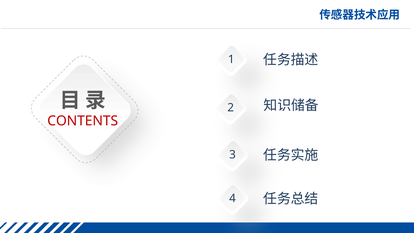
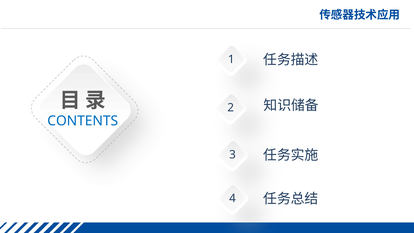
CONTENTS colour: red -> blue
